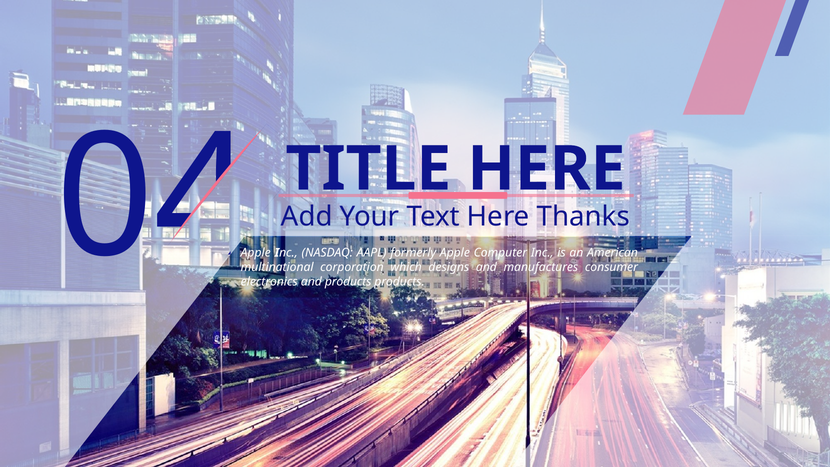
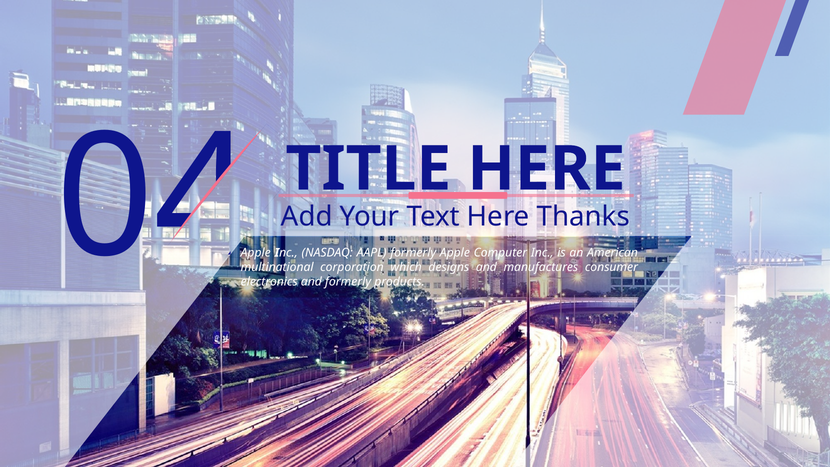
and products: products -> formerly
